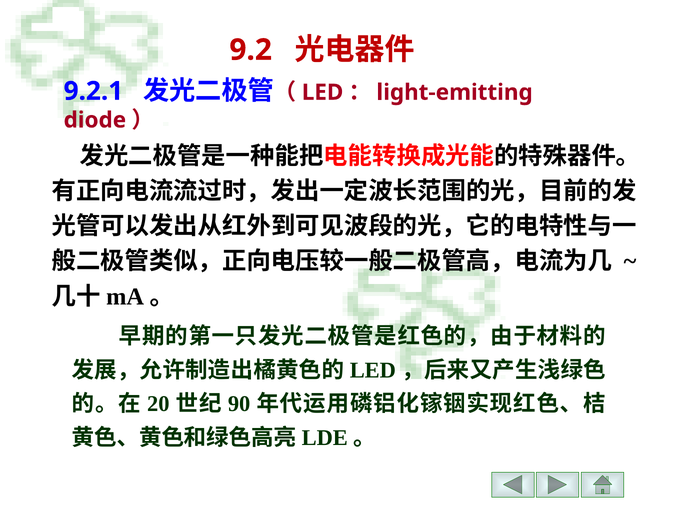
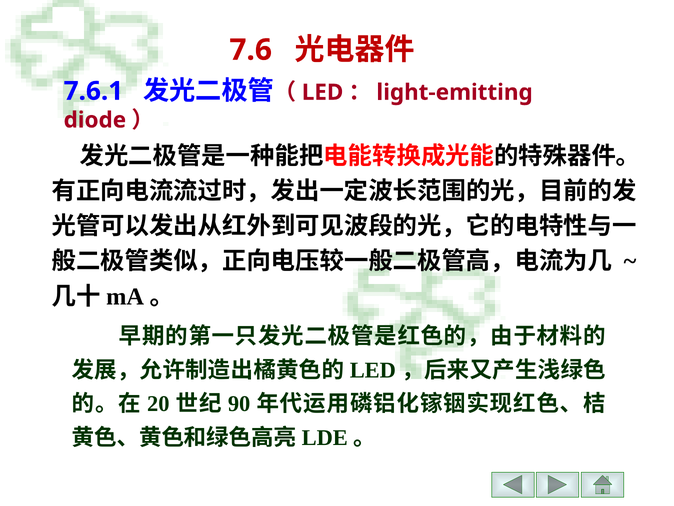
9.2: 9.2 -> 7.6
9.2.1: 9.2.1 -> 7.6.1
